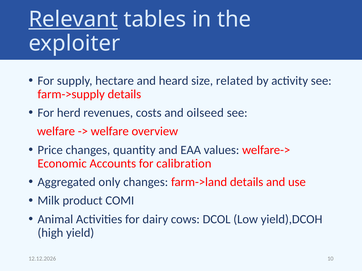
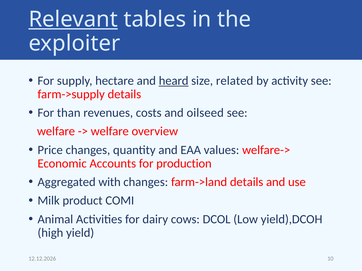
heard underline: none -> present
herd: herd -> than
calibration: calibration -> production
only: only -> with
